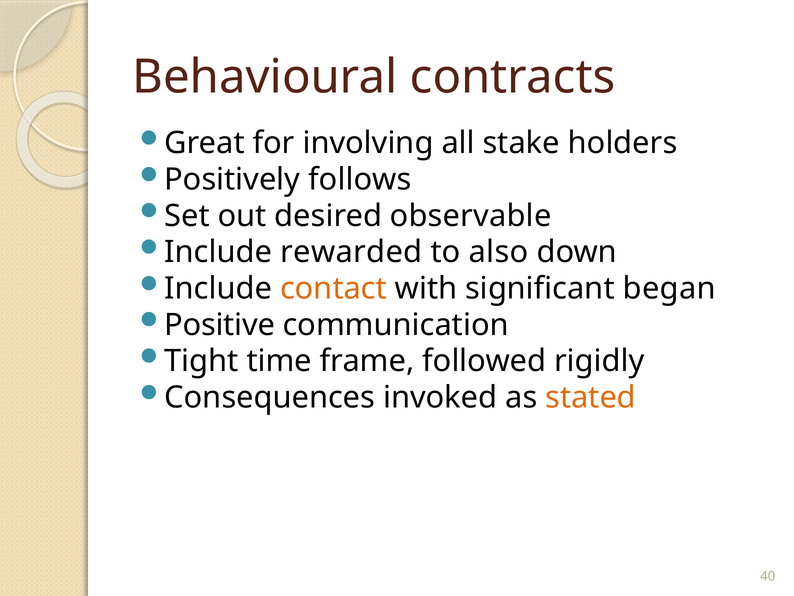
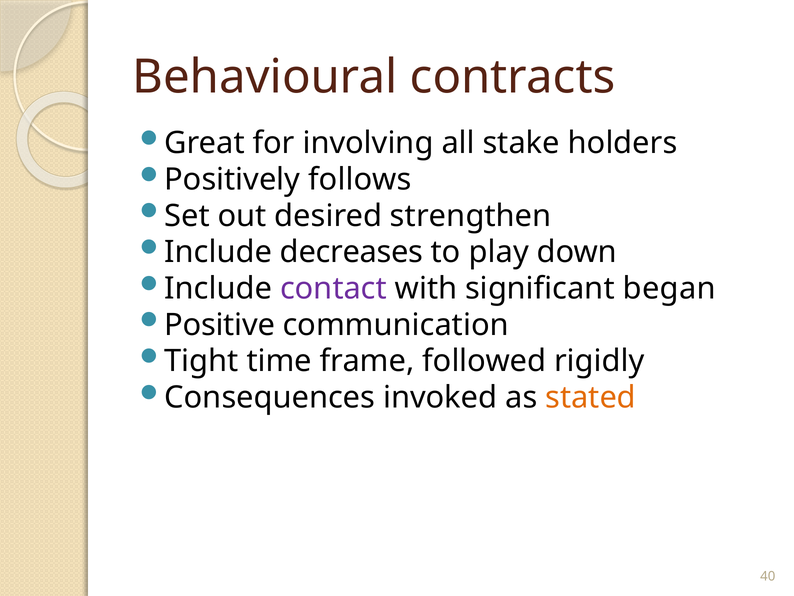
observable: observable -> strengthen
rewarded: rewarded -> decreases
also: also -> play
contact colour: orange -> purple
